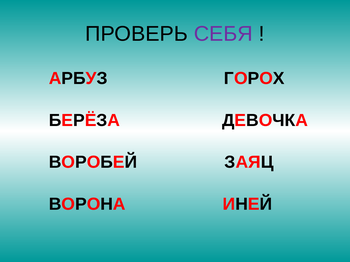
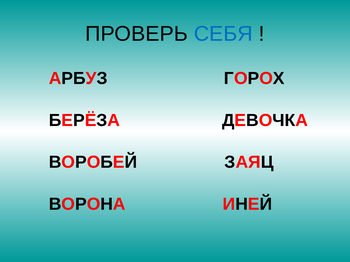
СЕБЯ colour: purple -> blue
